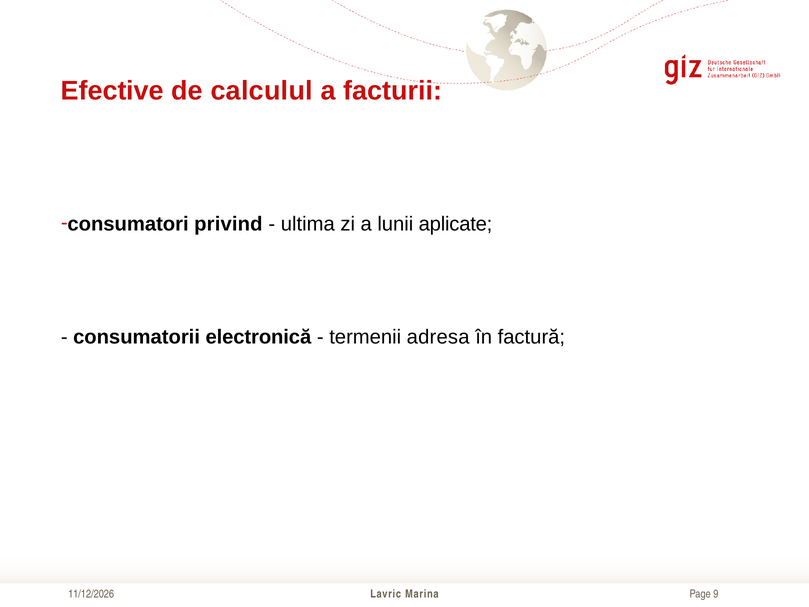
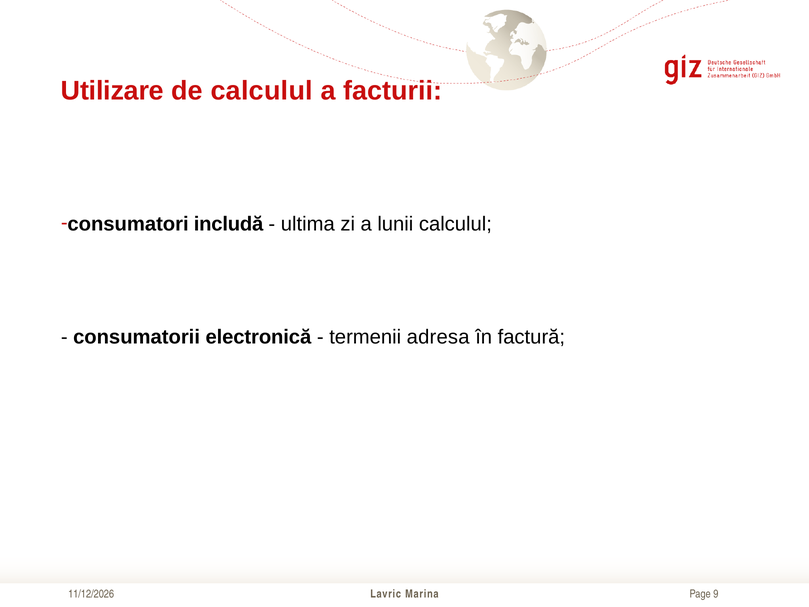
Efective: Efective -> Utilizare
privind: privind -> includă
lunii aplicate: aplicate -> calculul
